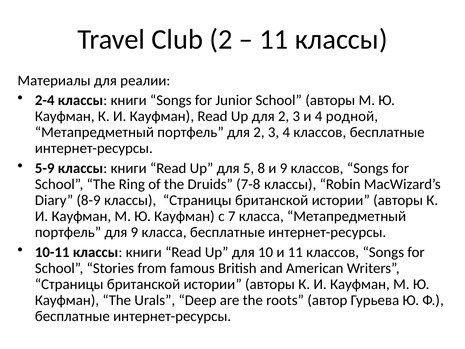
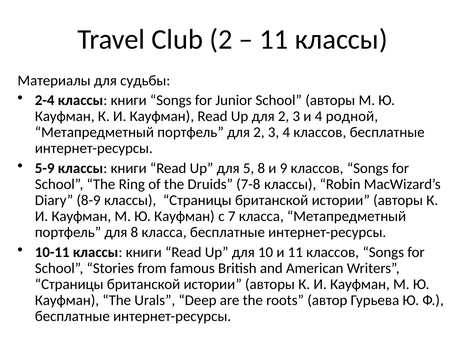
реалии: реалии -> cудьбы
для 9: 9 -> 8
